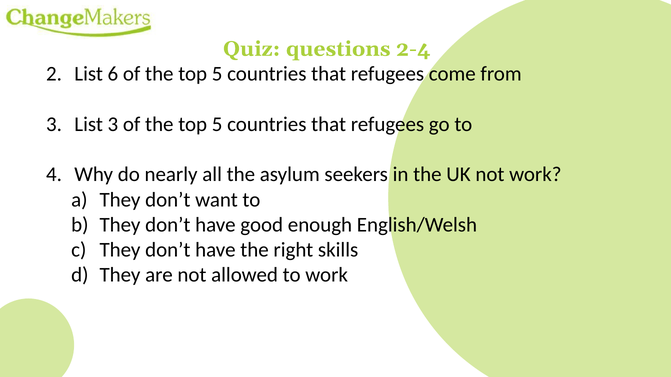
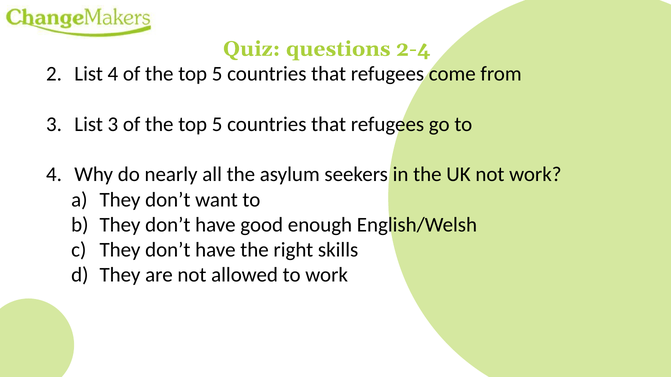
List 6: 6 -> 4
